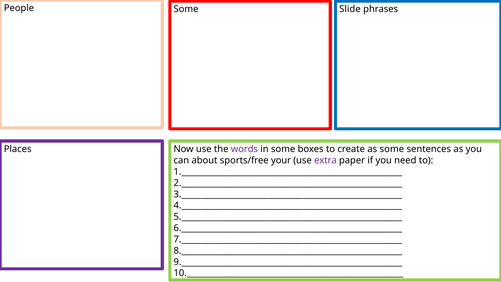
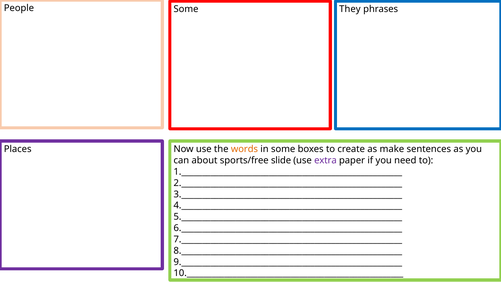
Slide: Slide -> They
words colour: purple -> orange
as some: some -> make
your: your -> slide
